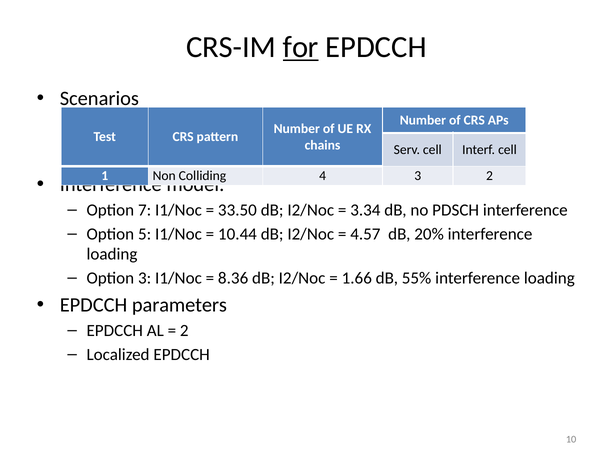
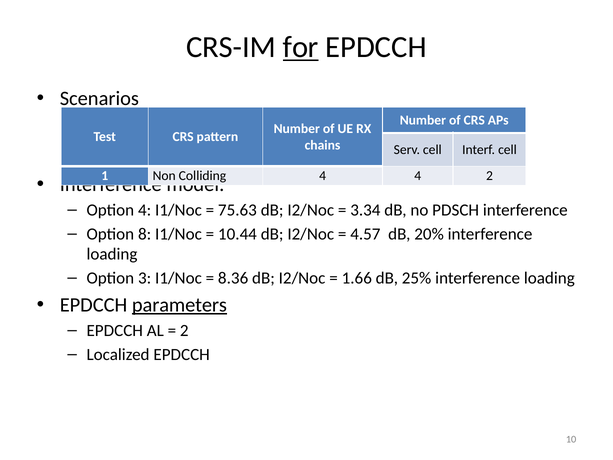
4 3: 3 -> 4
Option 7: 7 -> 4
33.50: 33.50 -> 75.63
5: 5 -> 8
55%: 55% -> 25%
parameters underline: none -> present
